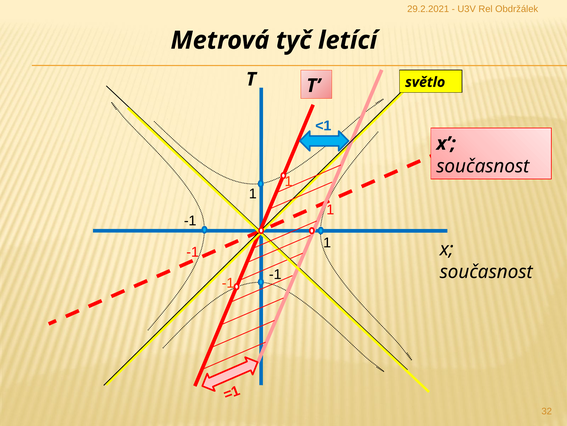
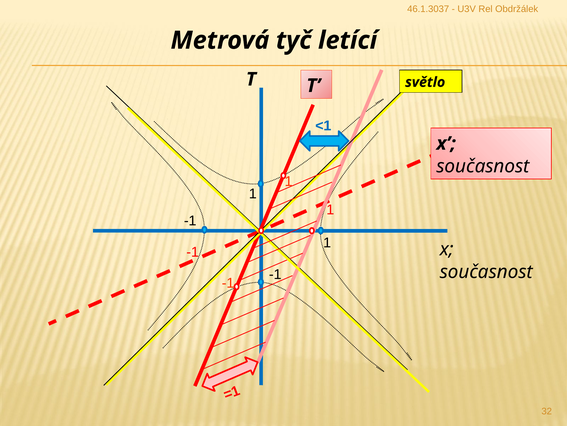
29.2.2021: 29.2.2021 -> 46.1.3037
